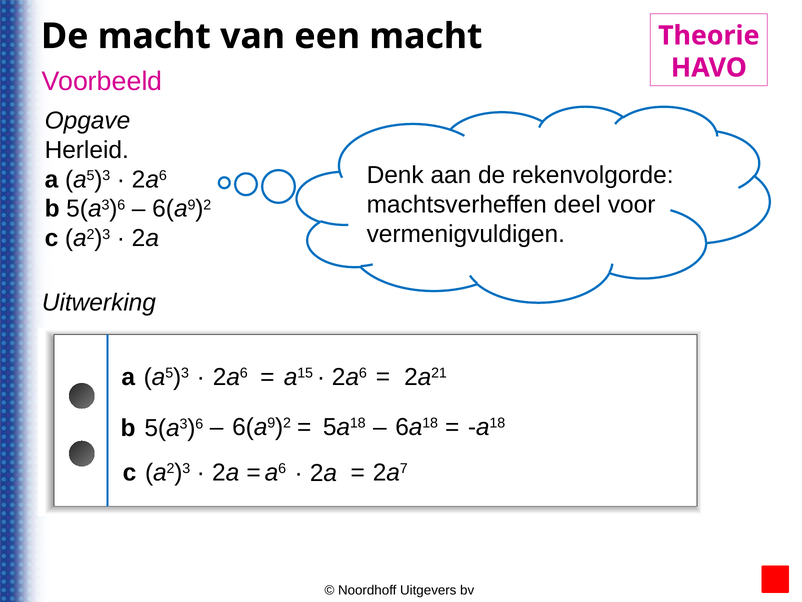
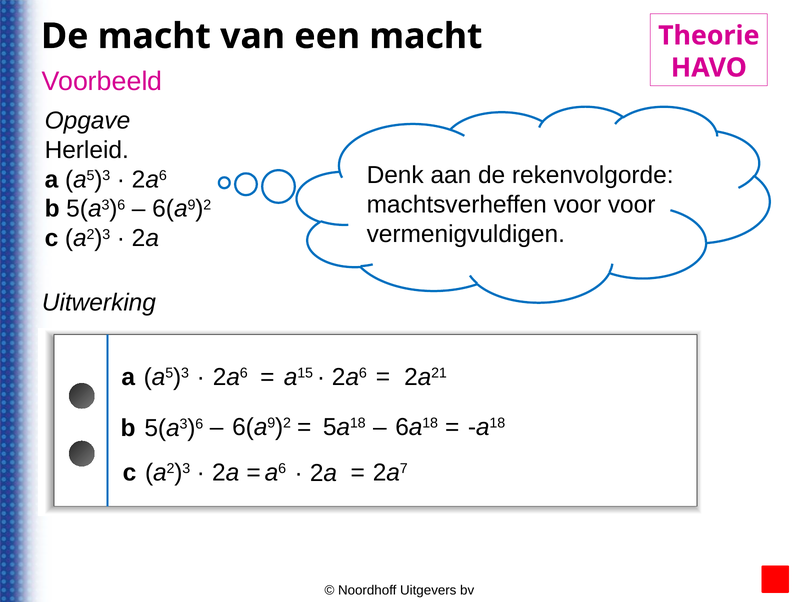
machtsverheffen deel: deel -> voor
